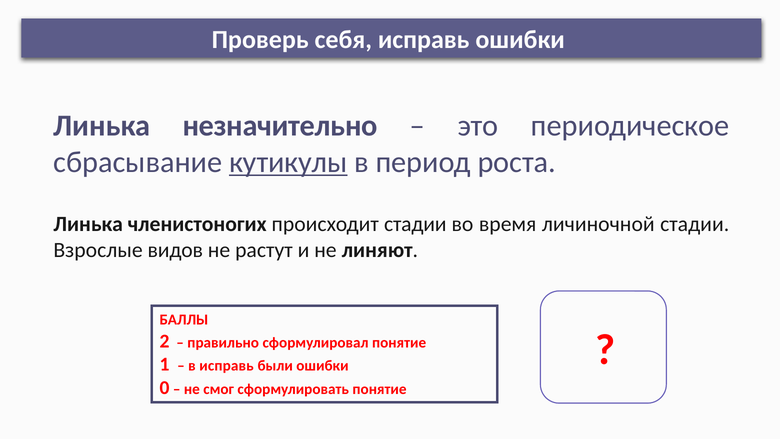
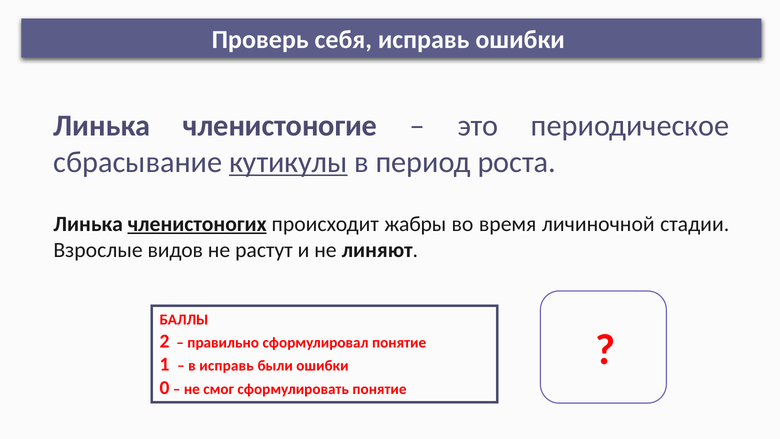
незначительно: незначительно -> членистоногие
членистоногих underline: none -> present
происходит стадии: стадии -> жабры
